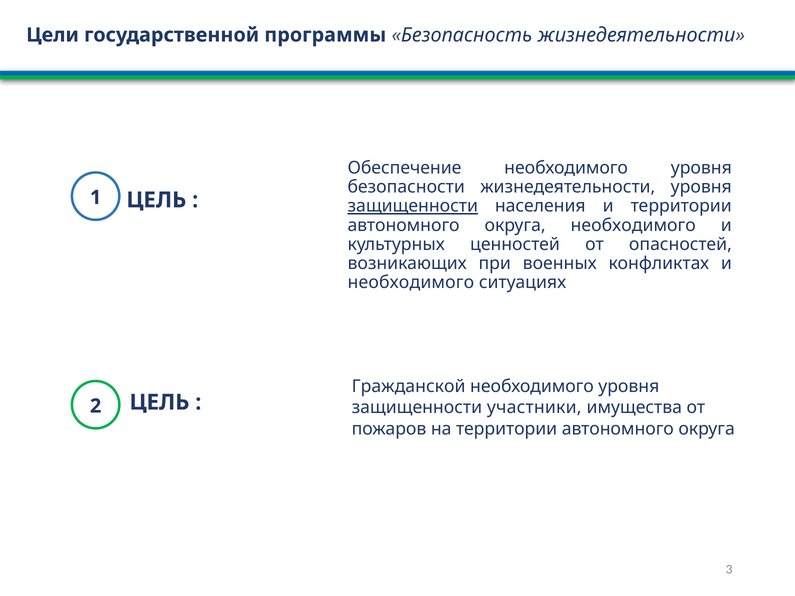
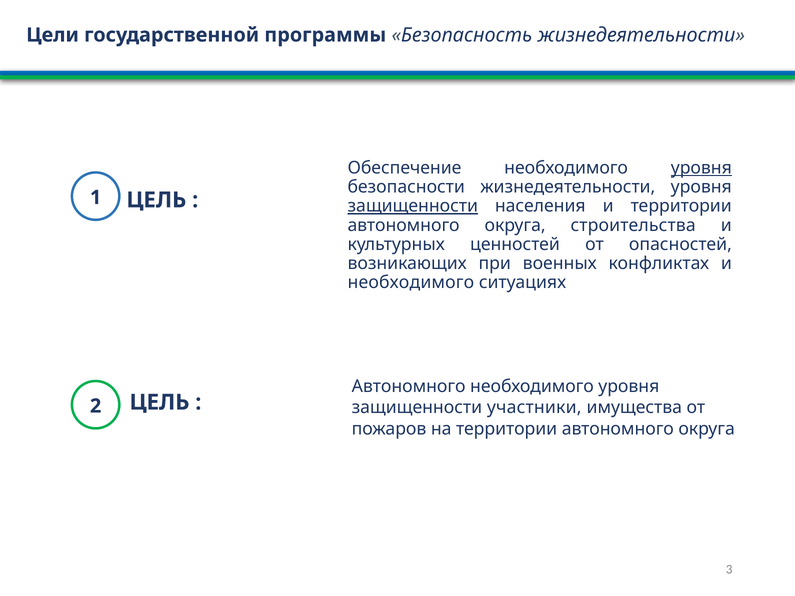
уровня at (701, 168) underline: none -> present
округа необходимого: необходимого -> строительства
Гражданской at (409, 387): Гражданской -> Автономного
